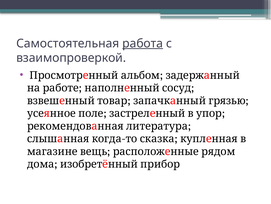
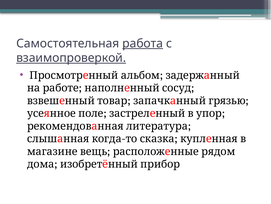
взаимопроверкой underline: none -> present
